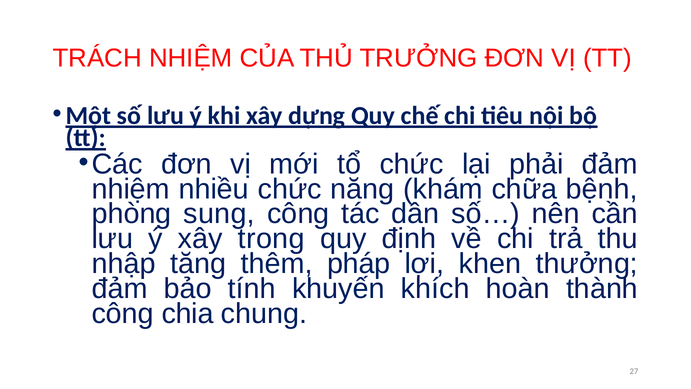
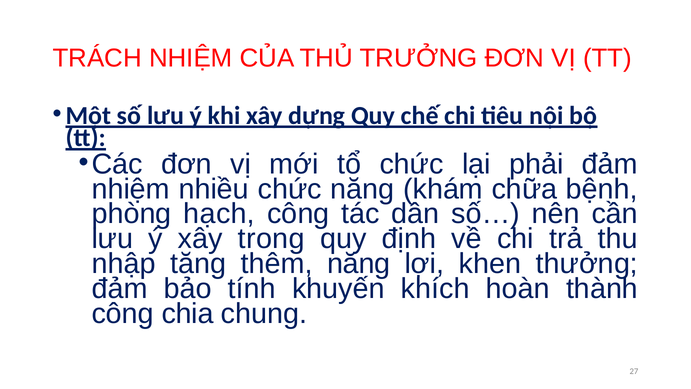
sung: sung -> hạch
thêm pháp: pháp -> năng
